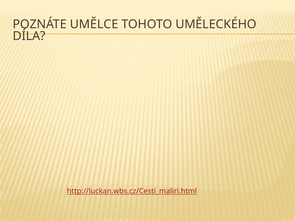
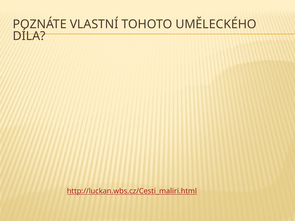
UMĚLCE: UMĚLCE -> VLASTNÍ
